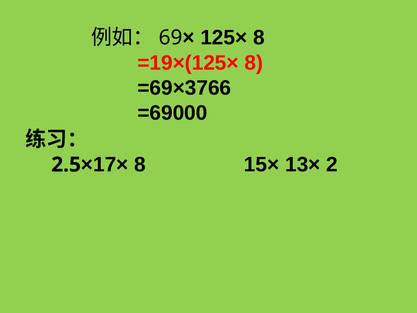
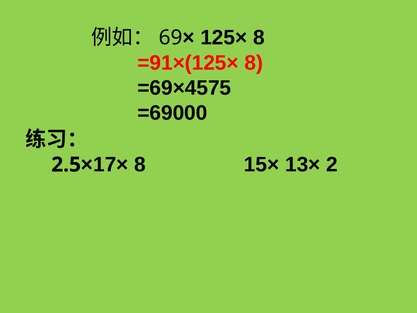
=19×(125×: =19×(125× -> =91×(125×
=69×3766: =69×3766 -> =69×4575
